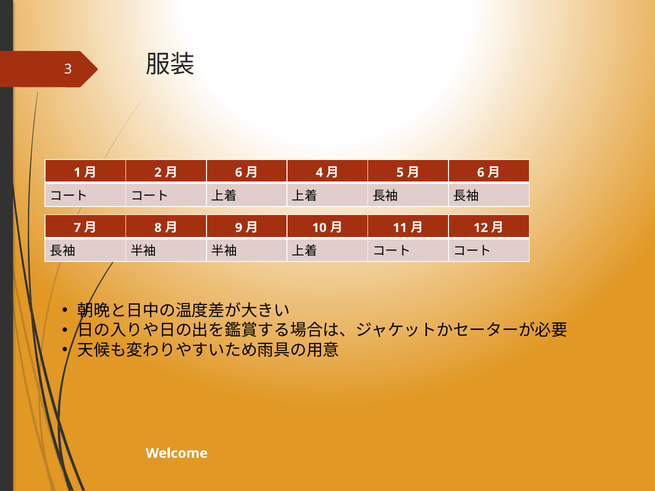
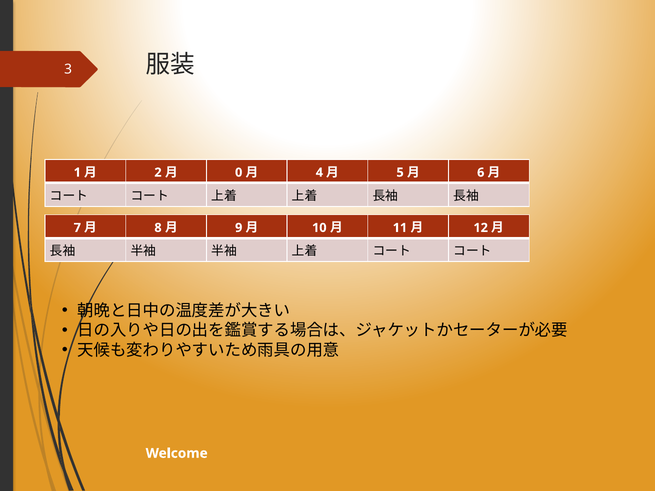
6 at (239, 173): 6 -> 0
